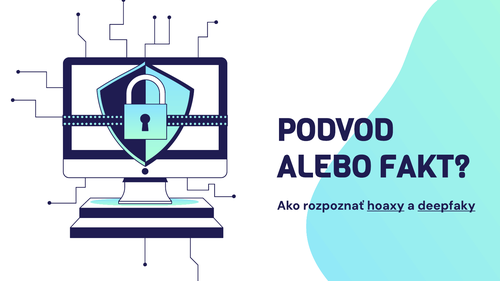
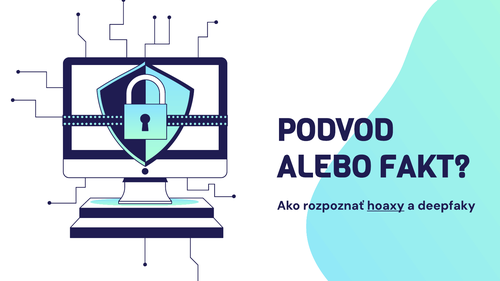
deepfaky underline: present -> none
